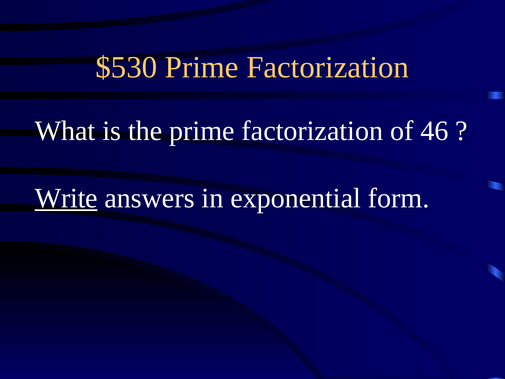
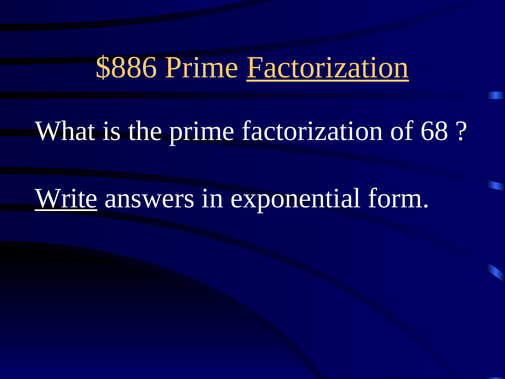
$530: $530 -> $886
Factorization at (328, 67) underline: none -> present
46: 46 -> 68
